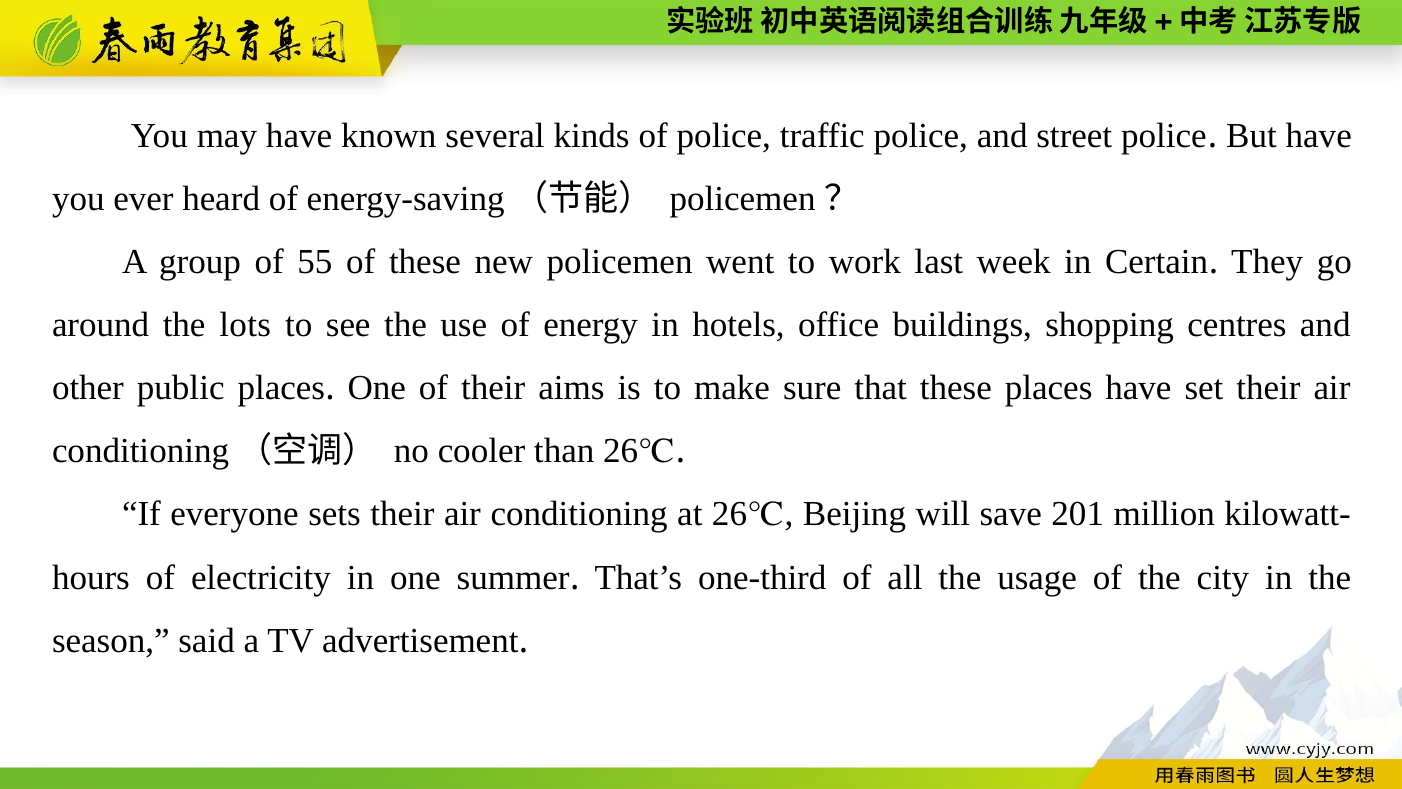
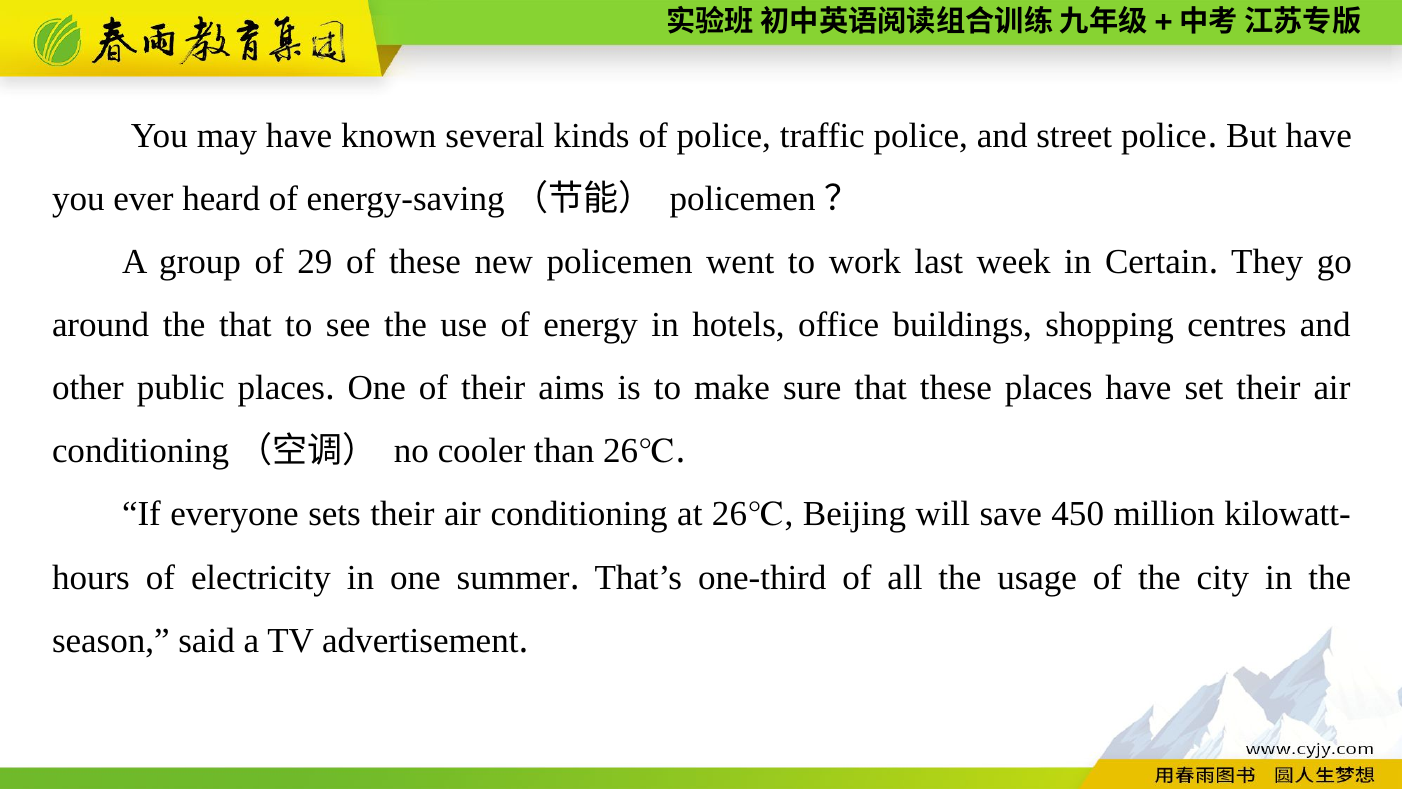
55: 55 -> 29
the lots: lots -> that
201: 201 -> 450
